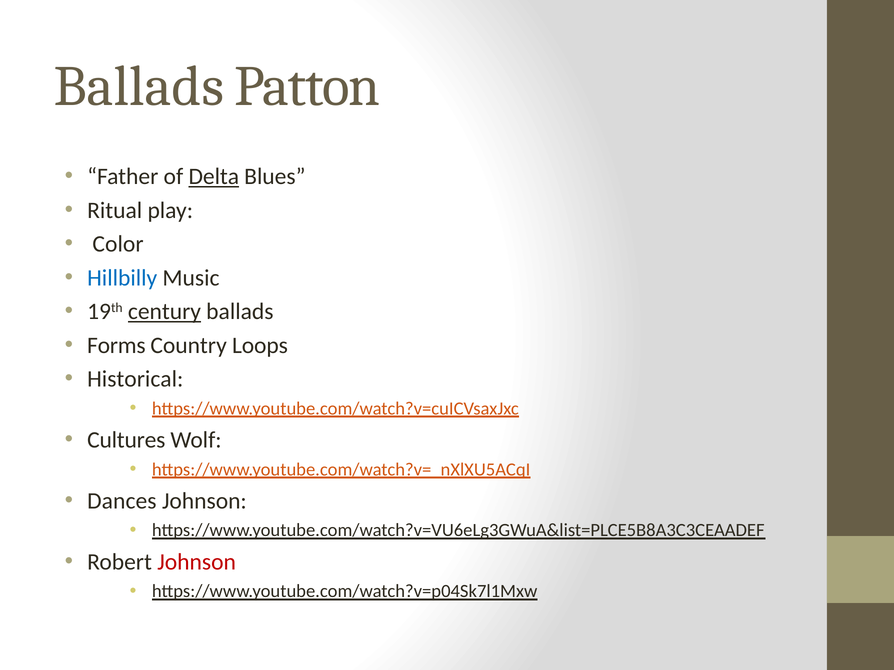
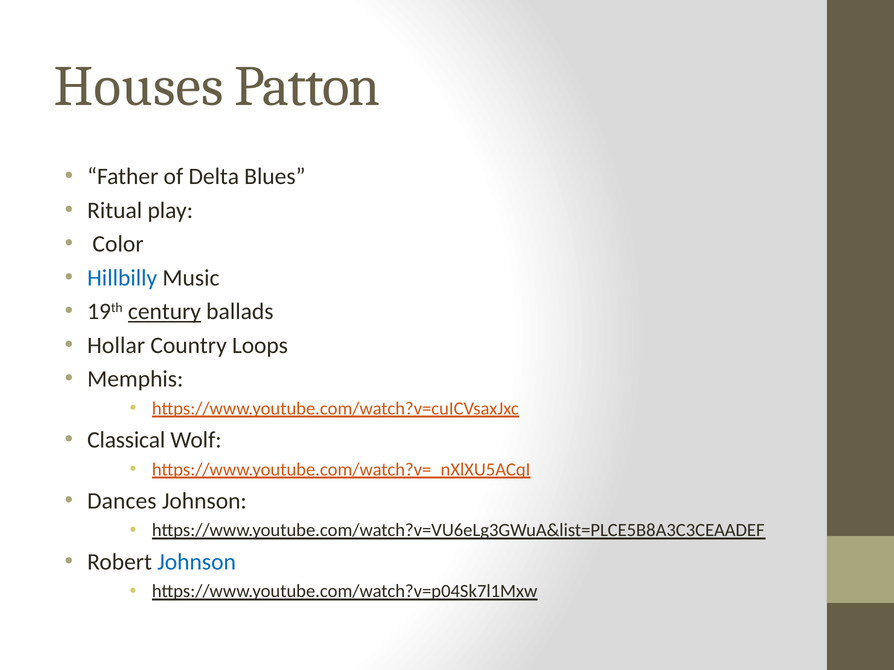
Ballads at (139, 87): Ballads -> Houses
Delta underline: present -> none
Forms: Forms -> Hollar
Historical: Historical -> Memphis
Cultures: Cultures -> Classical
Johnson at (197, 562) colour: red -> blue
